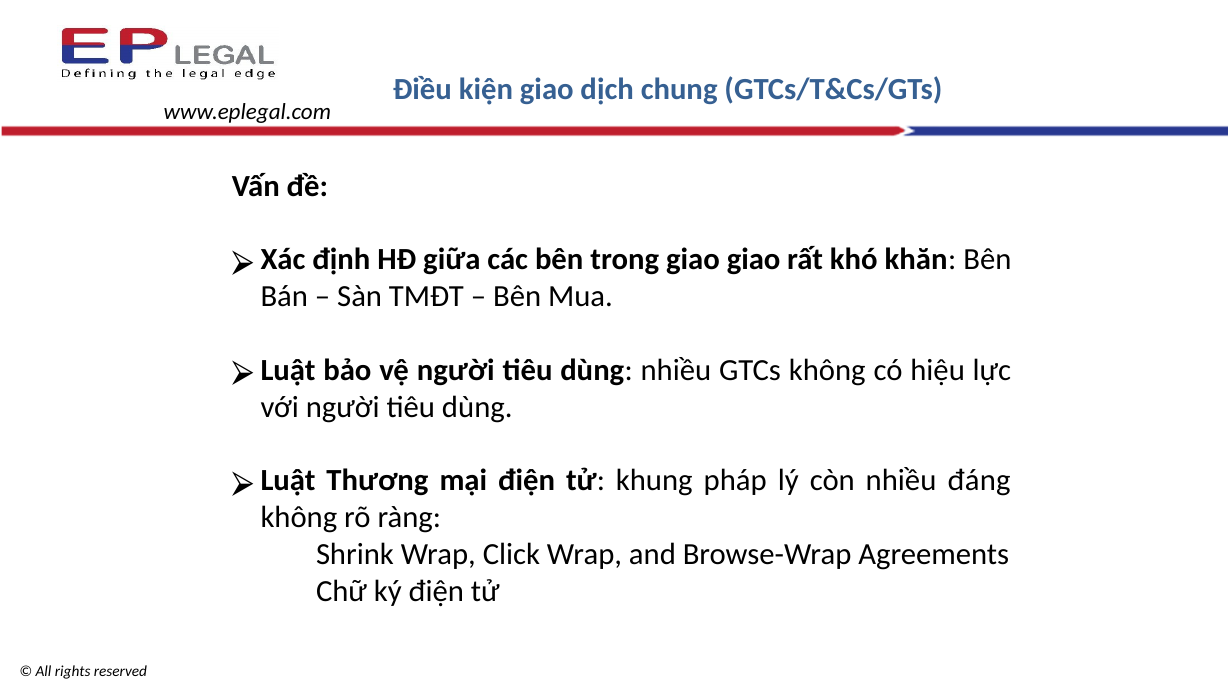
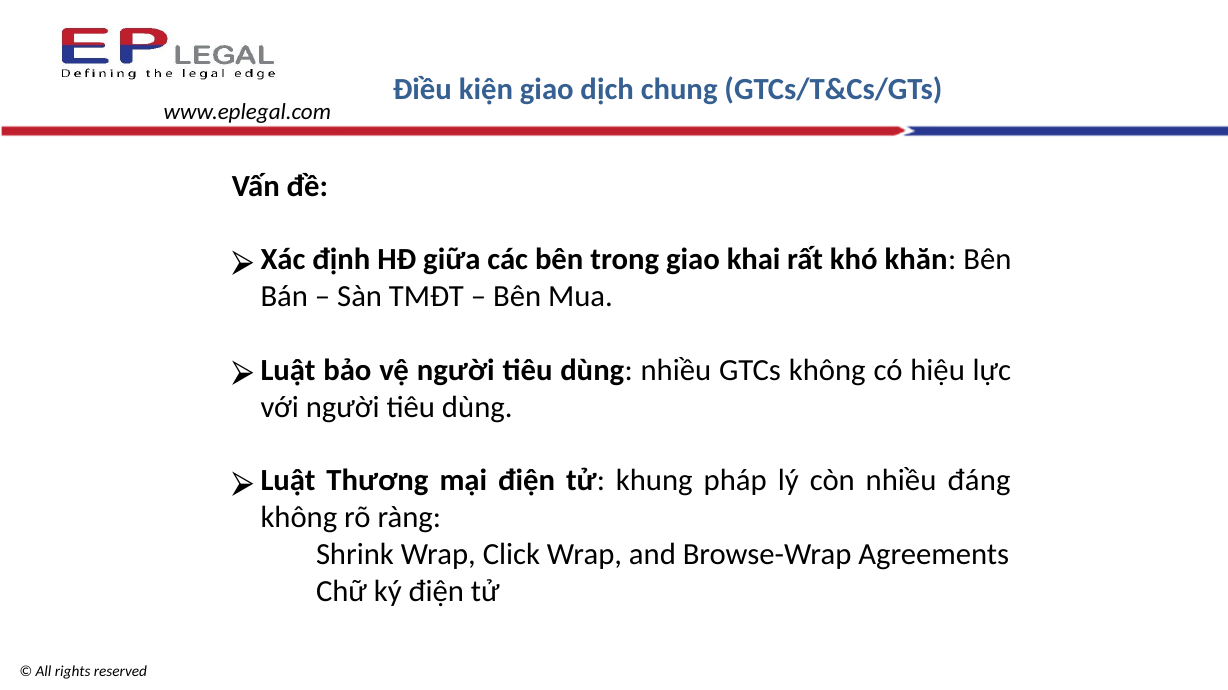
giao giao: giao -> khai
